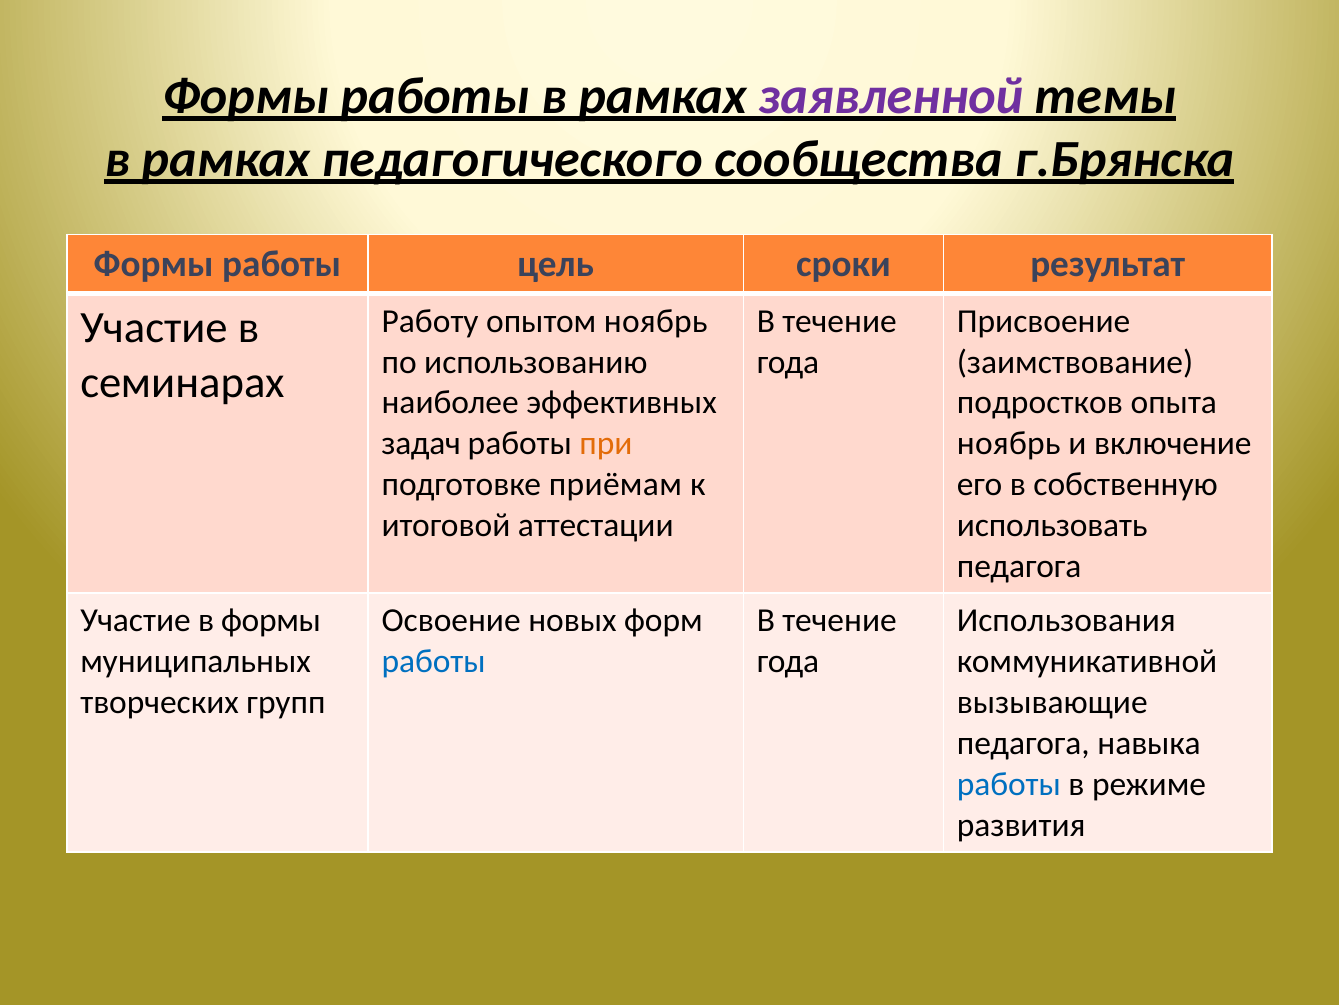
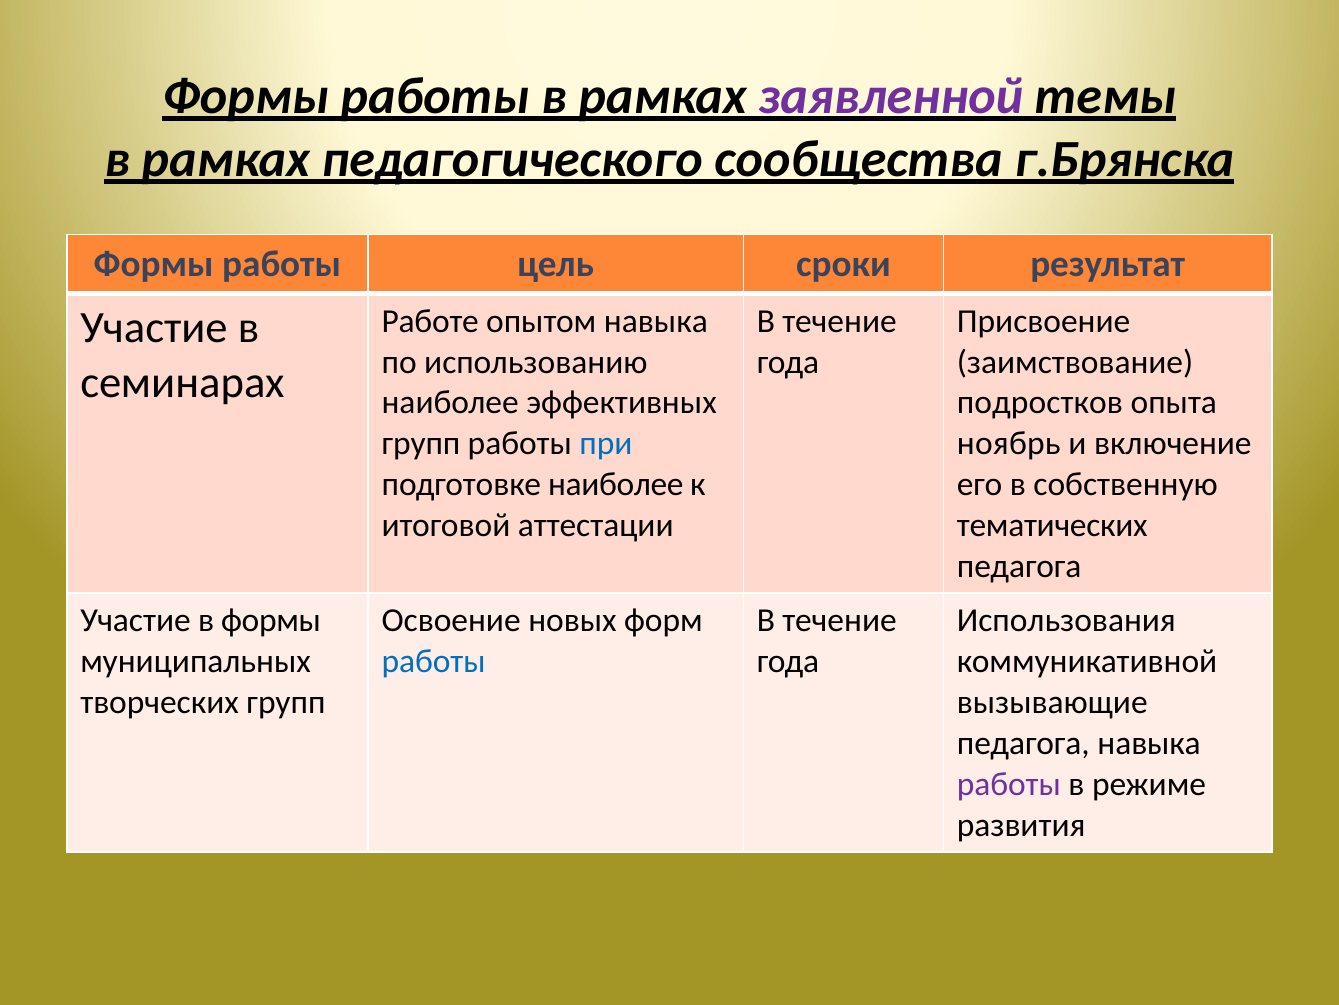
Работу: Работу -> Работе
опытом ноябрь: ноябрь -> навыка
задач at (421, 443): задач -> групп
при colour: orange -> blue
подготовке приёмам: приёмам -> наиболее
использовать: использовать -> тематических
работы at (1009, 784) colour: blue -> purple
